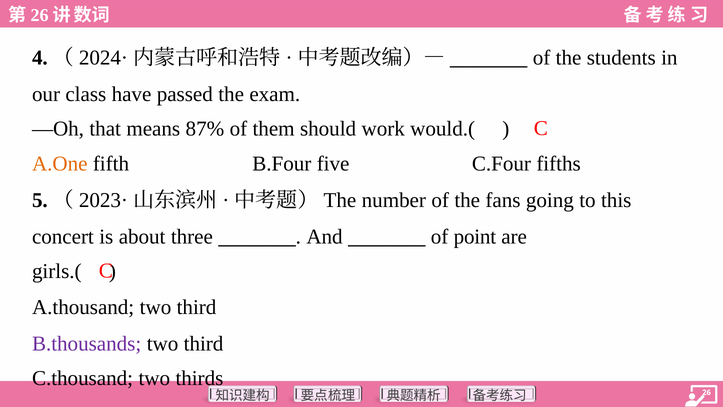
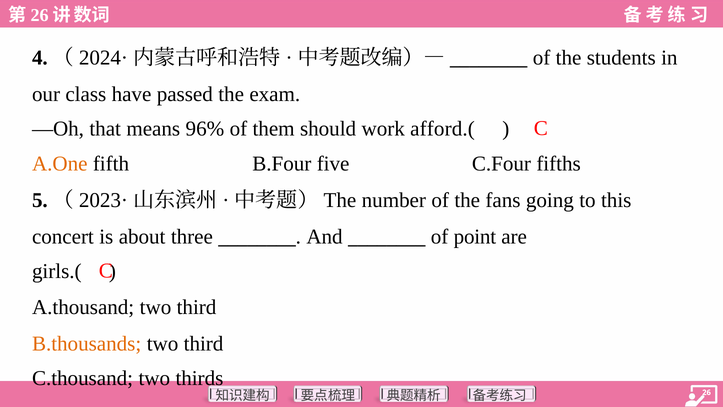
87%: 87% -> 96%
would.(: would.( -> afford.(
B.thousands colour: purple -> orange
